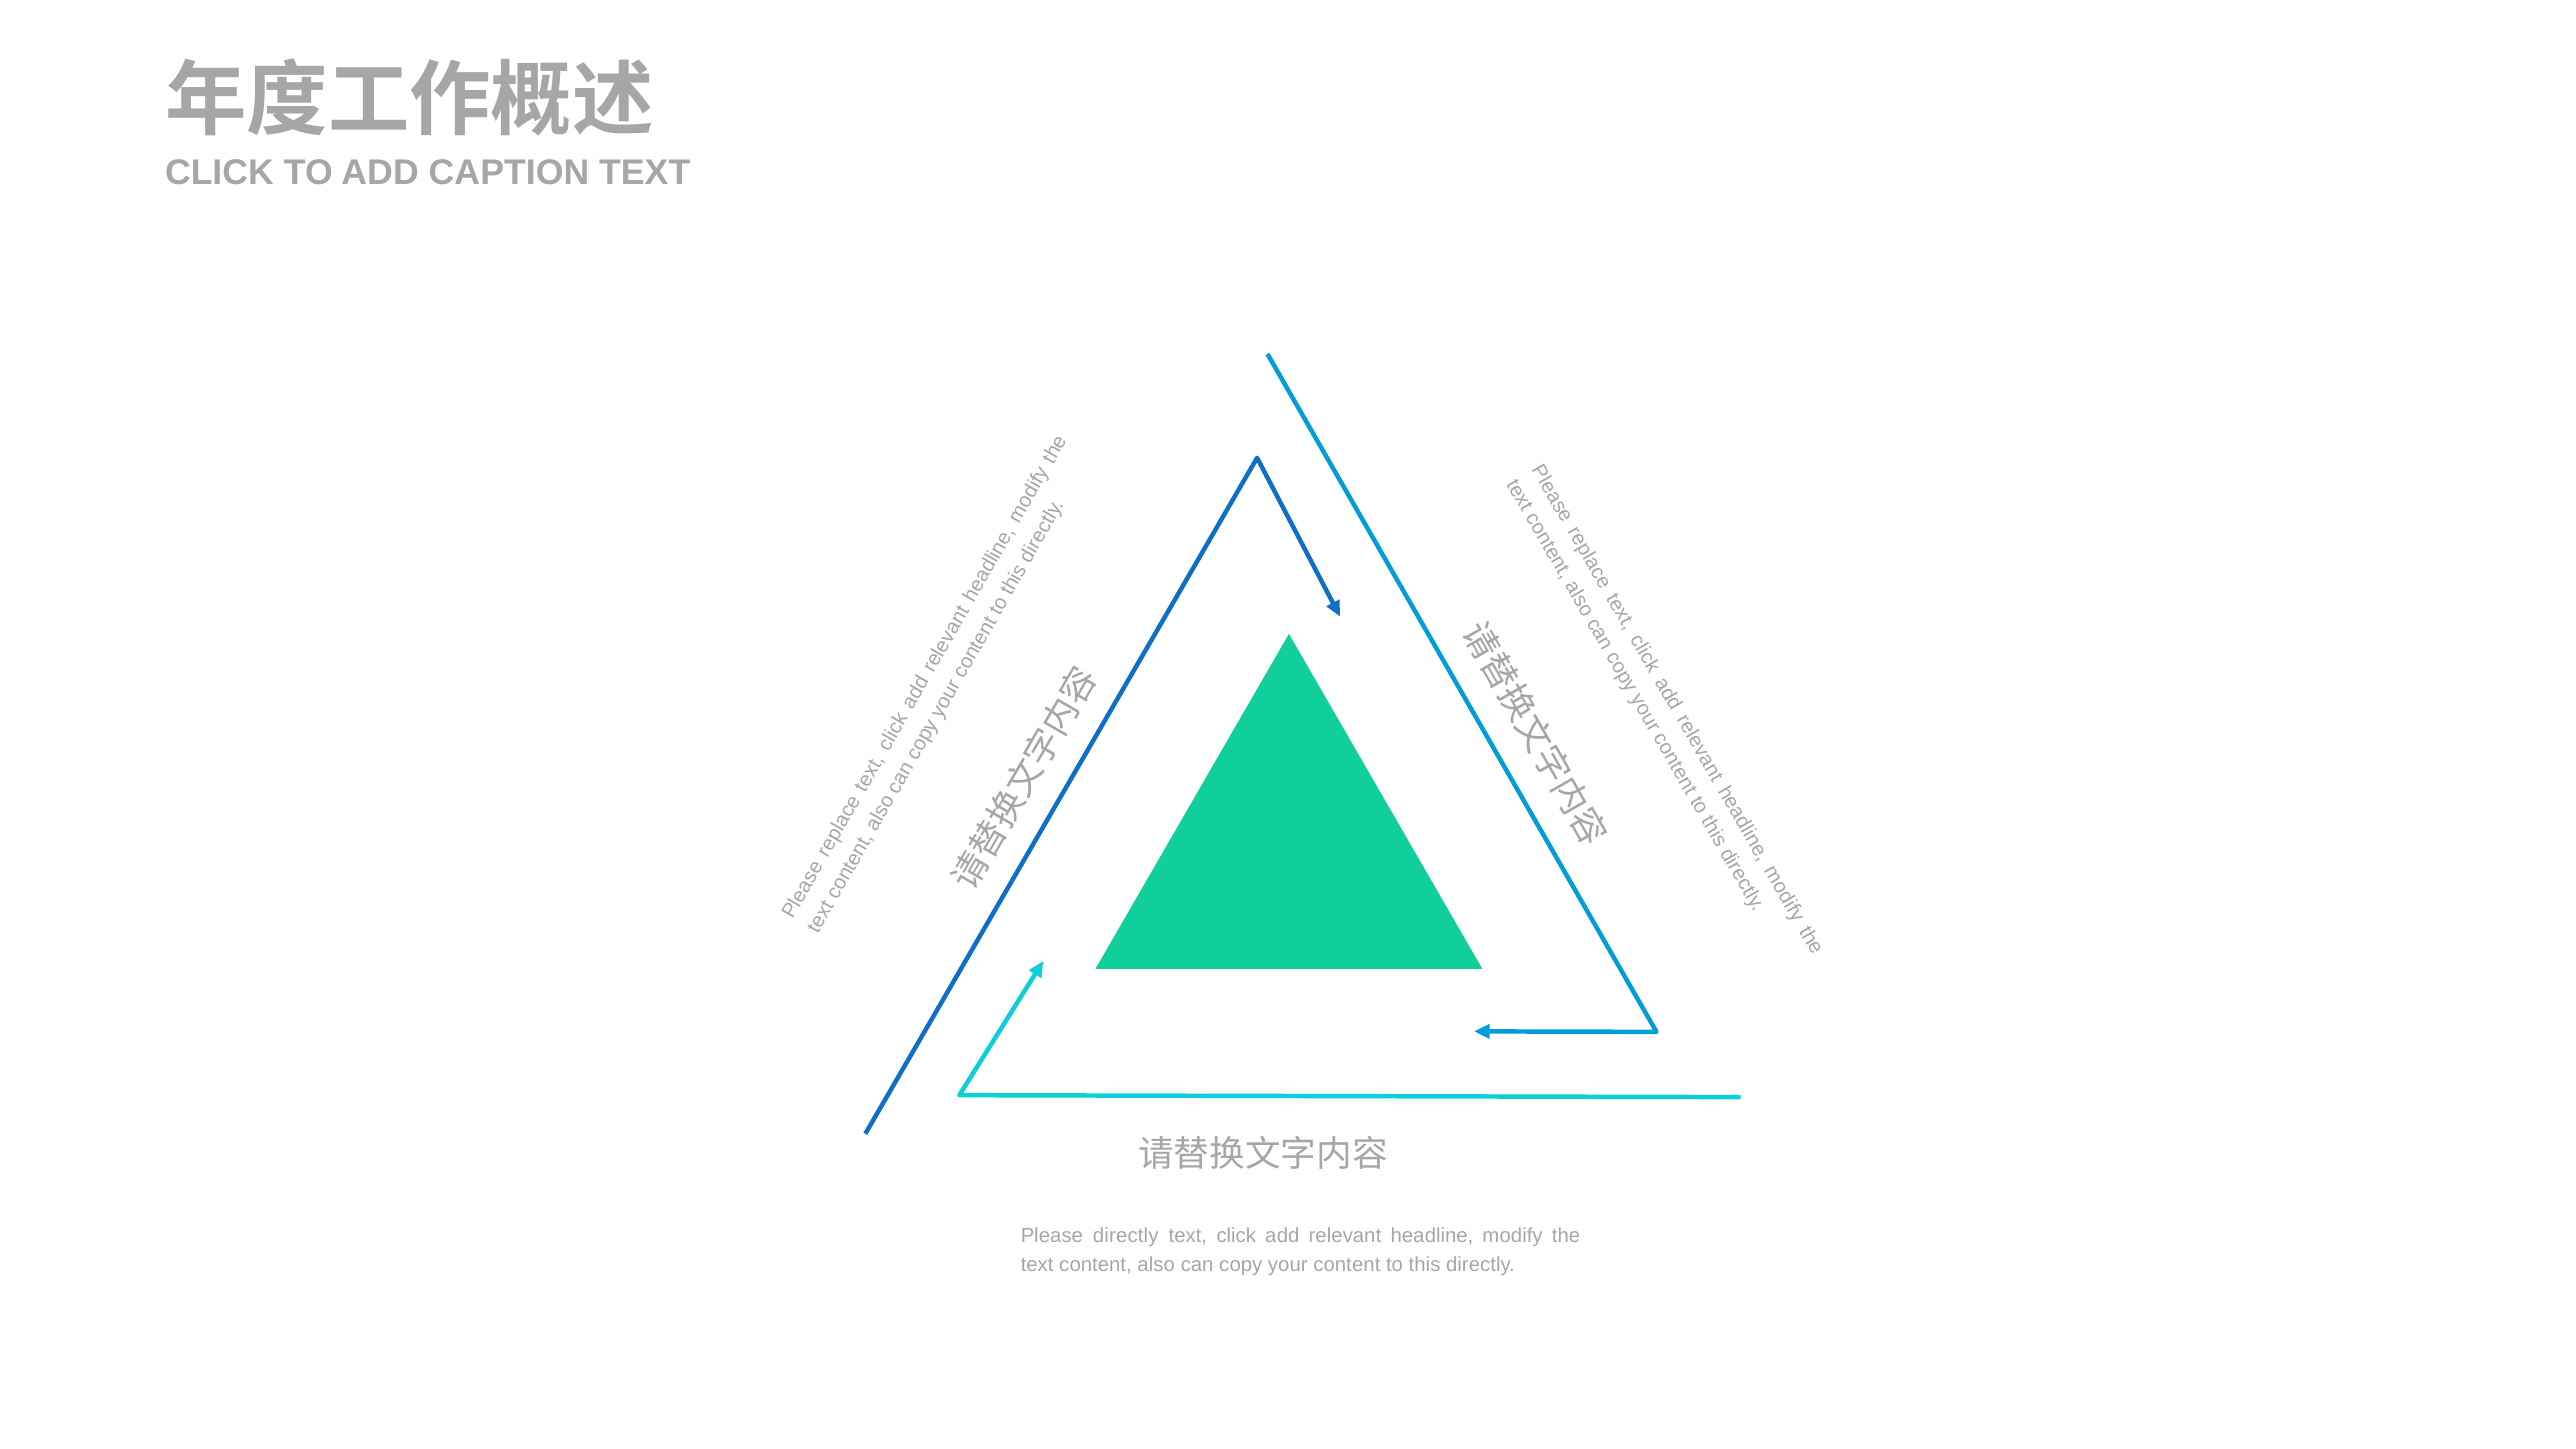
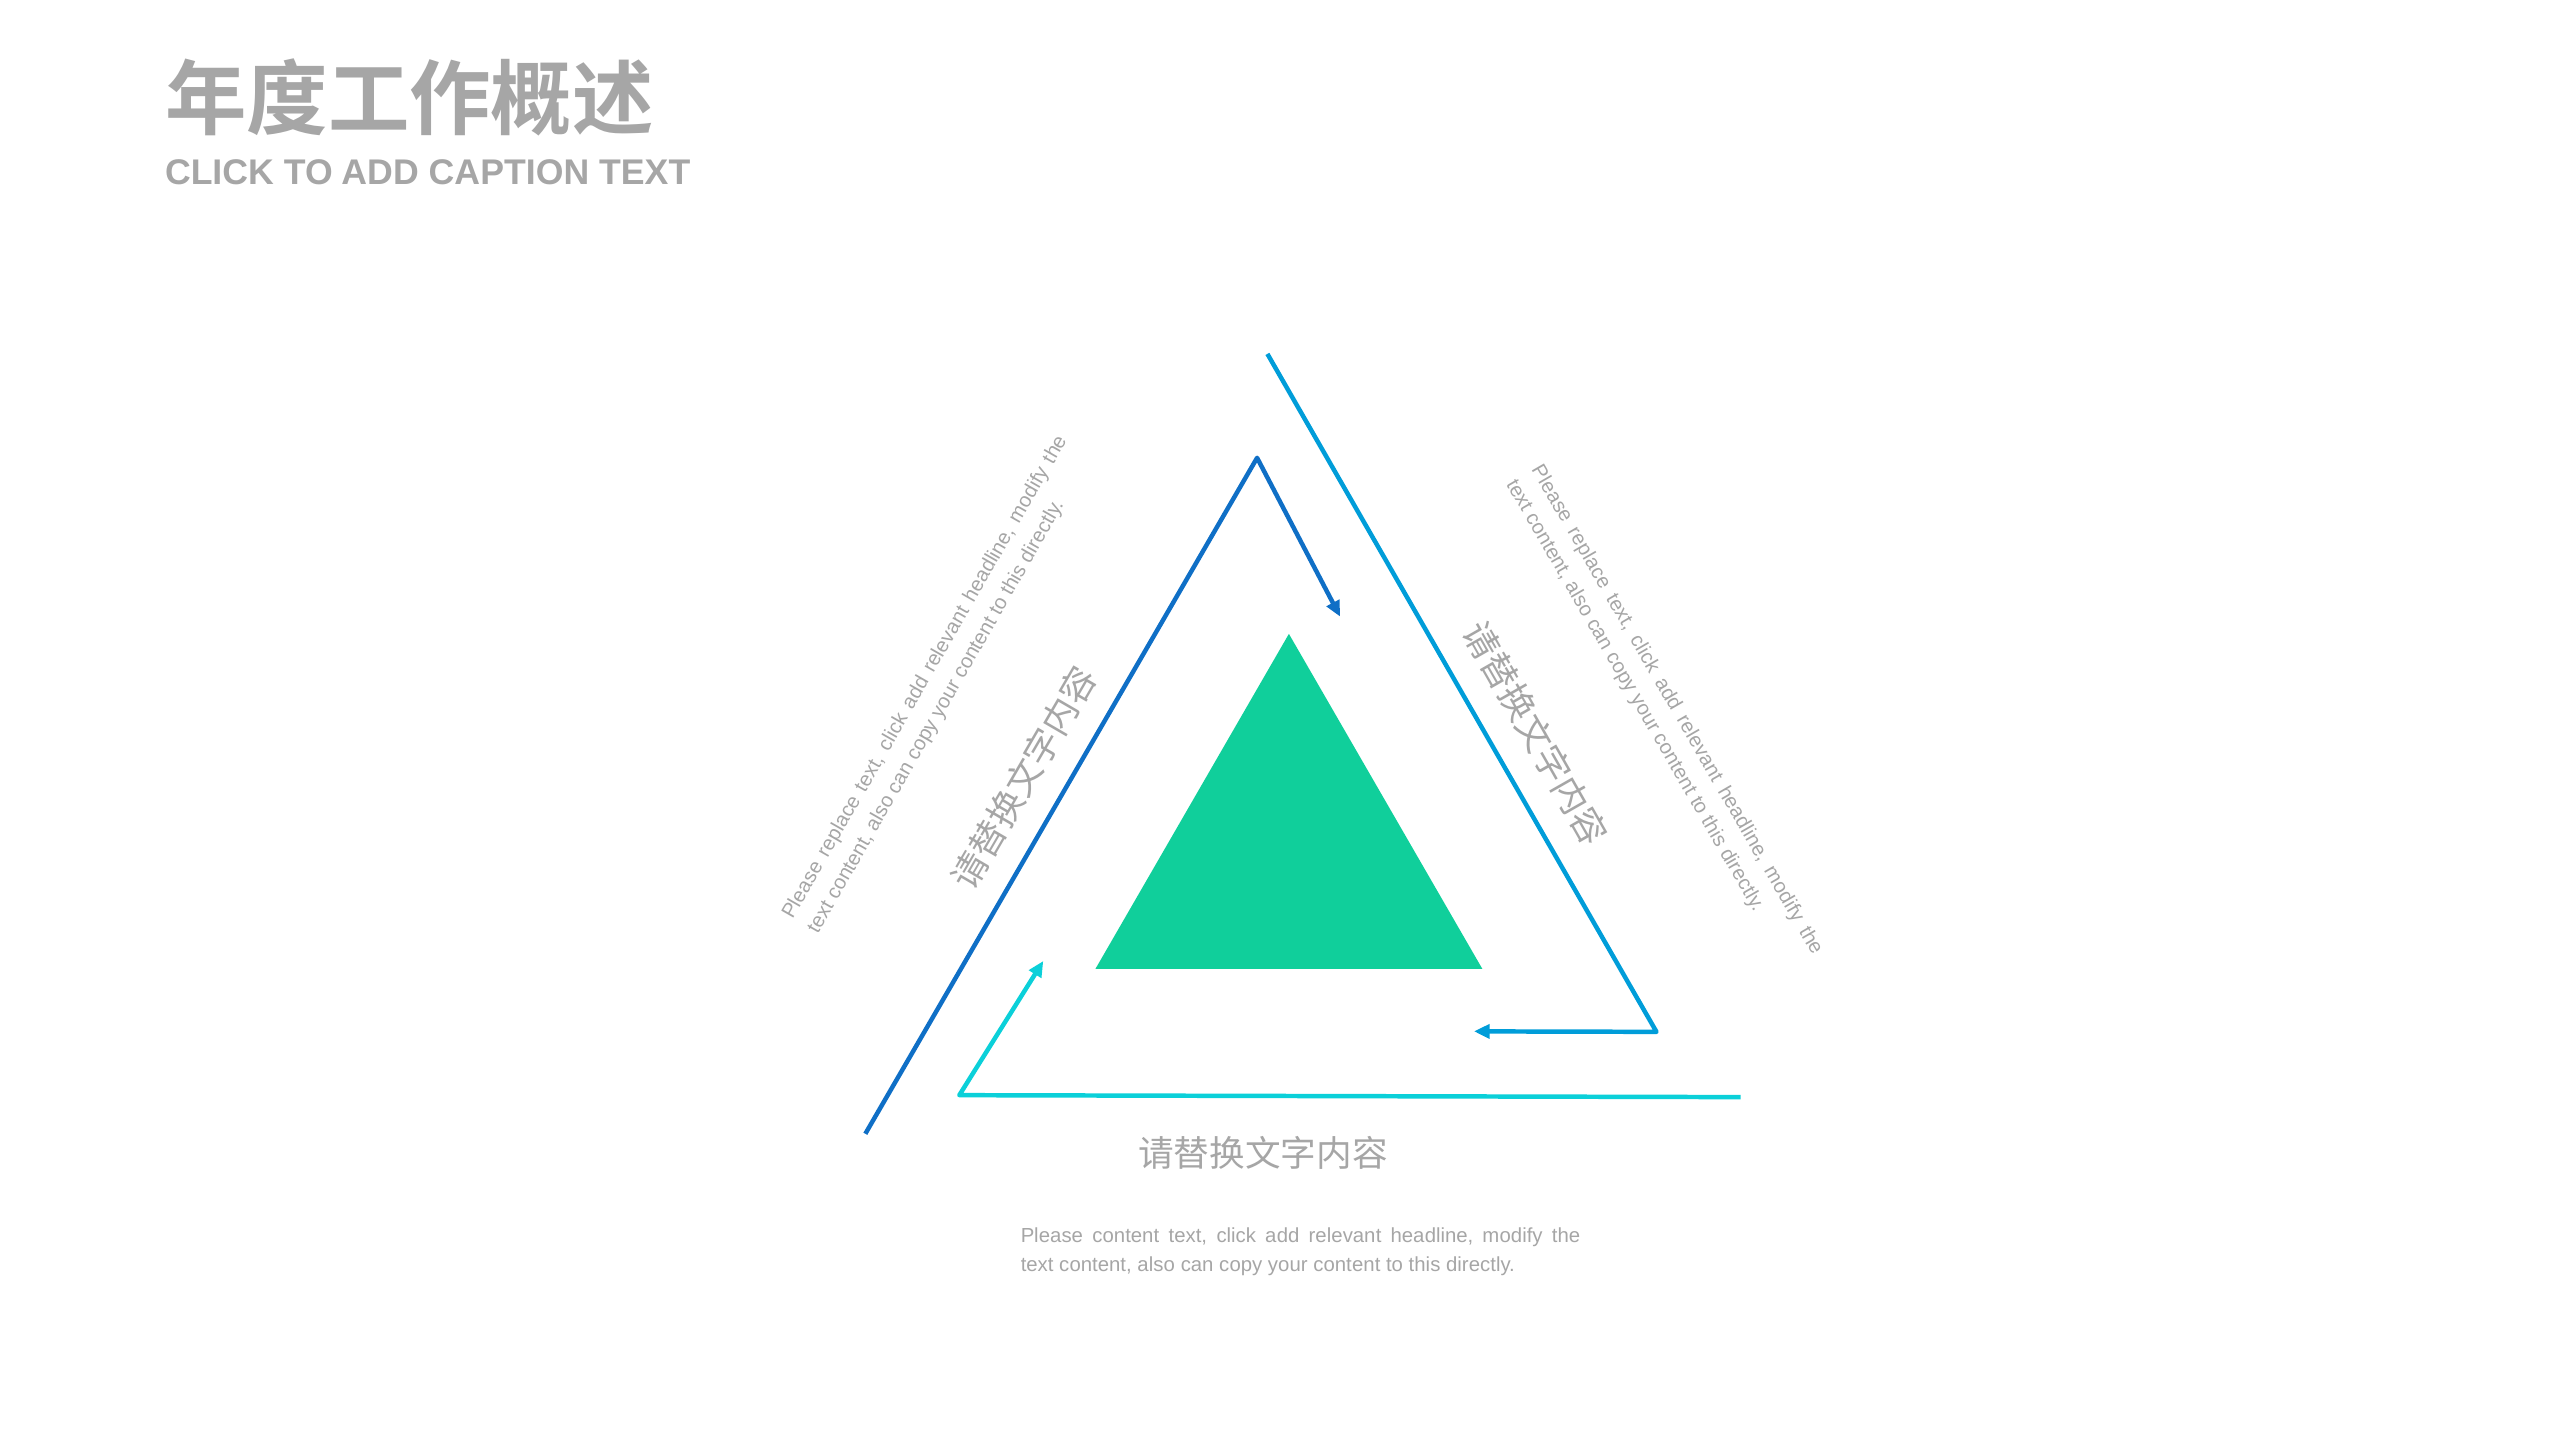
Please directly: directly -> content
